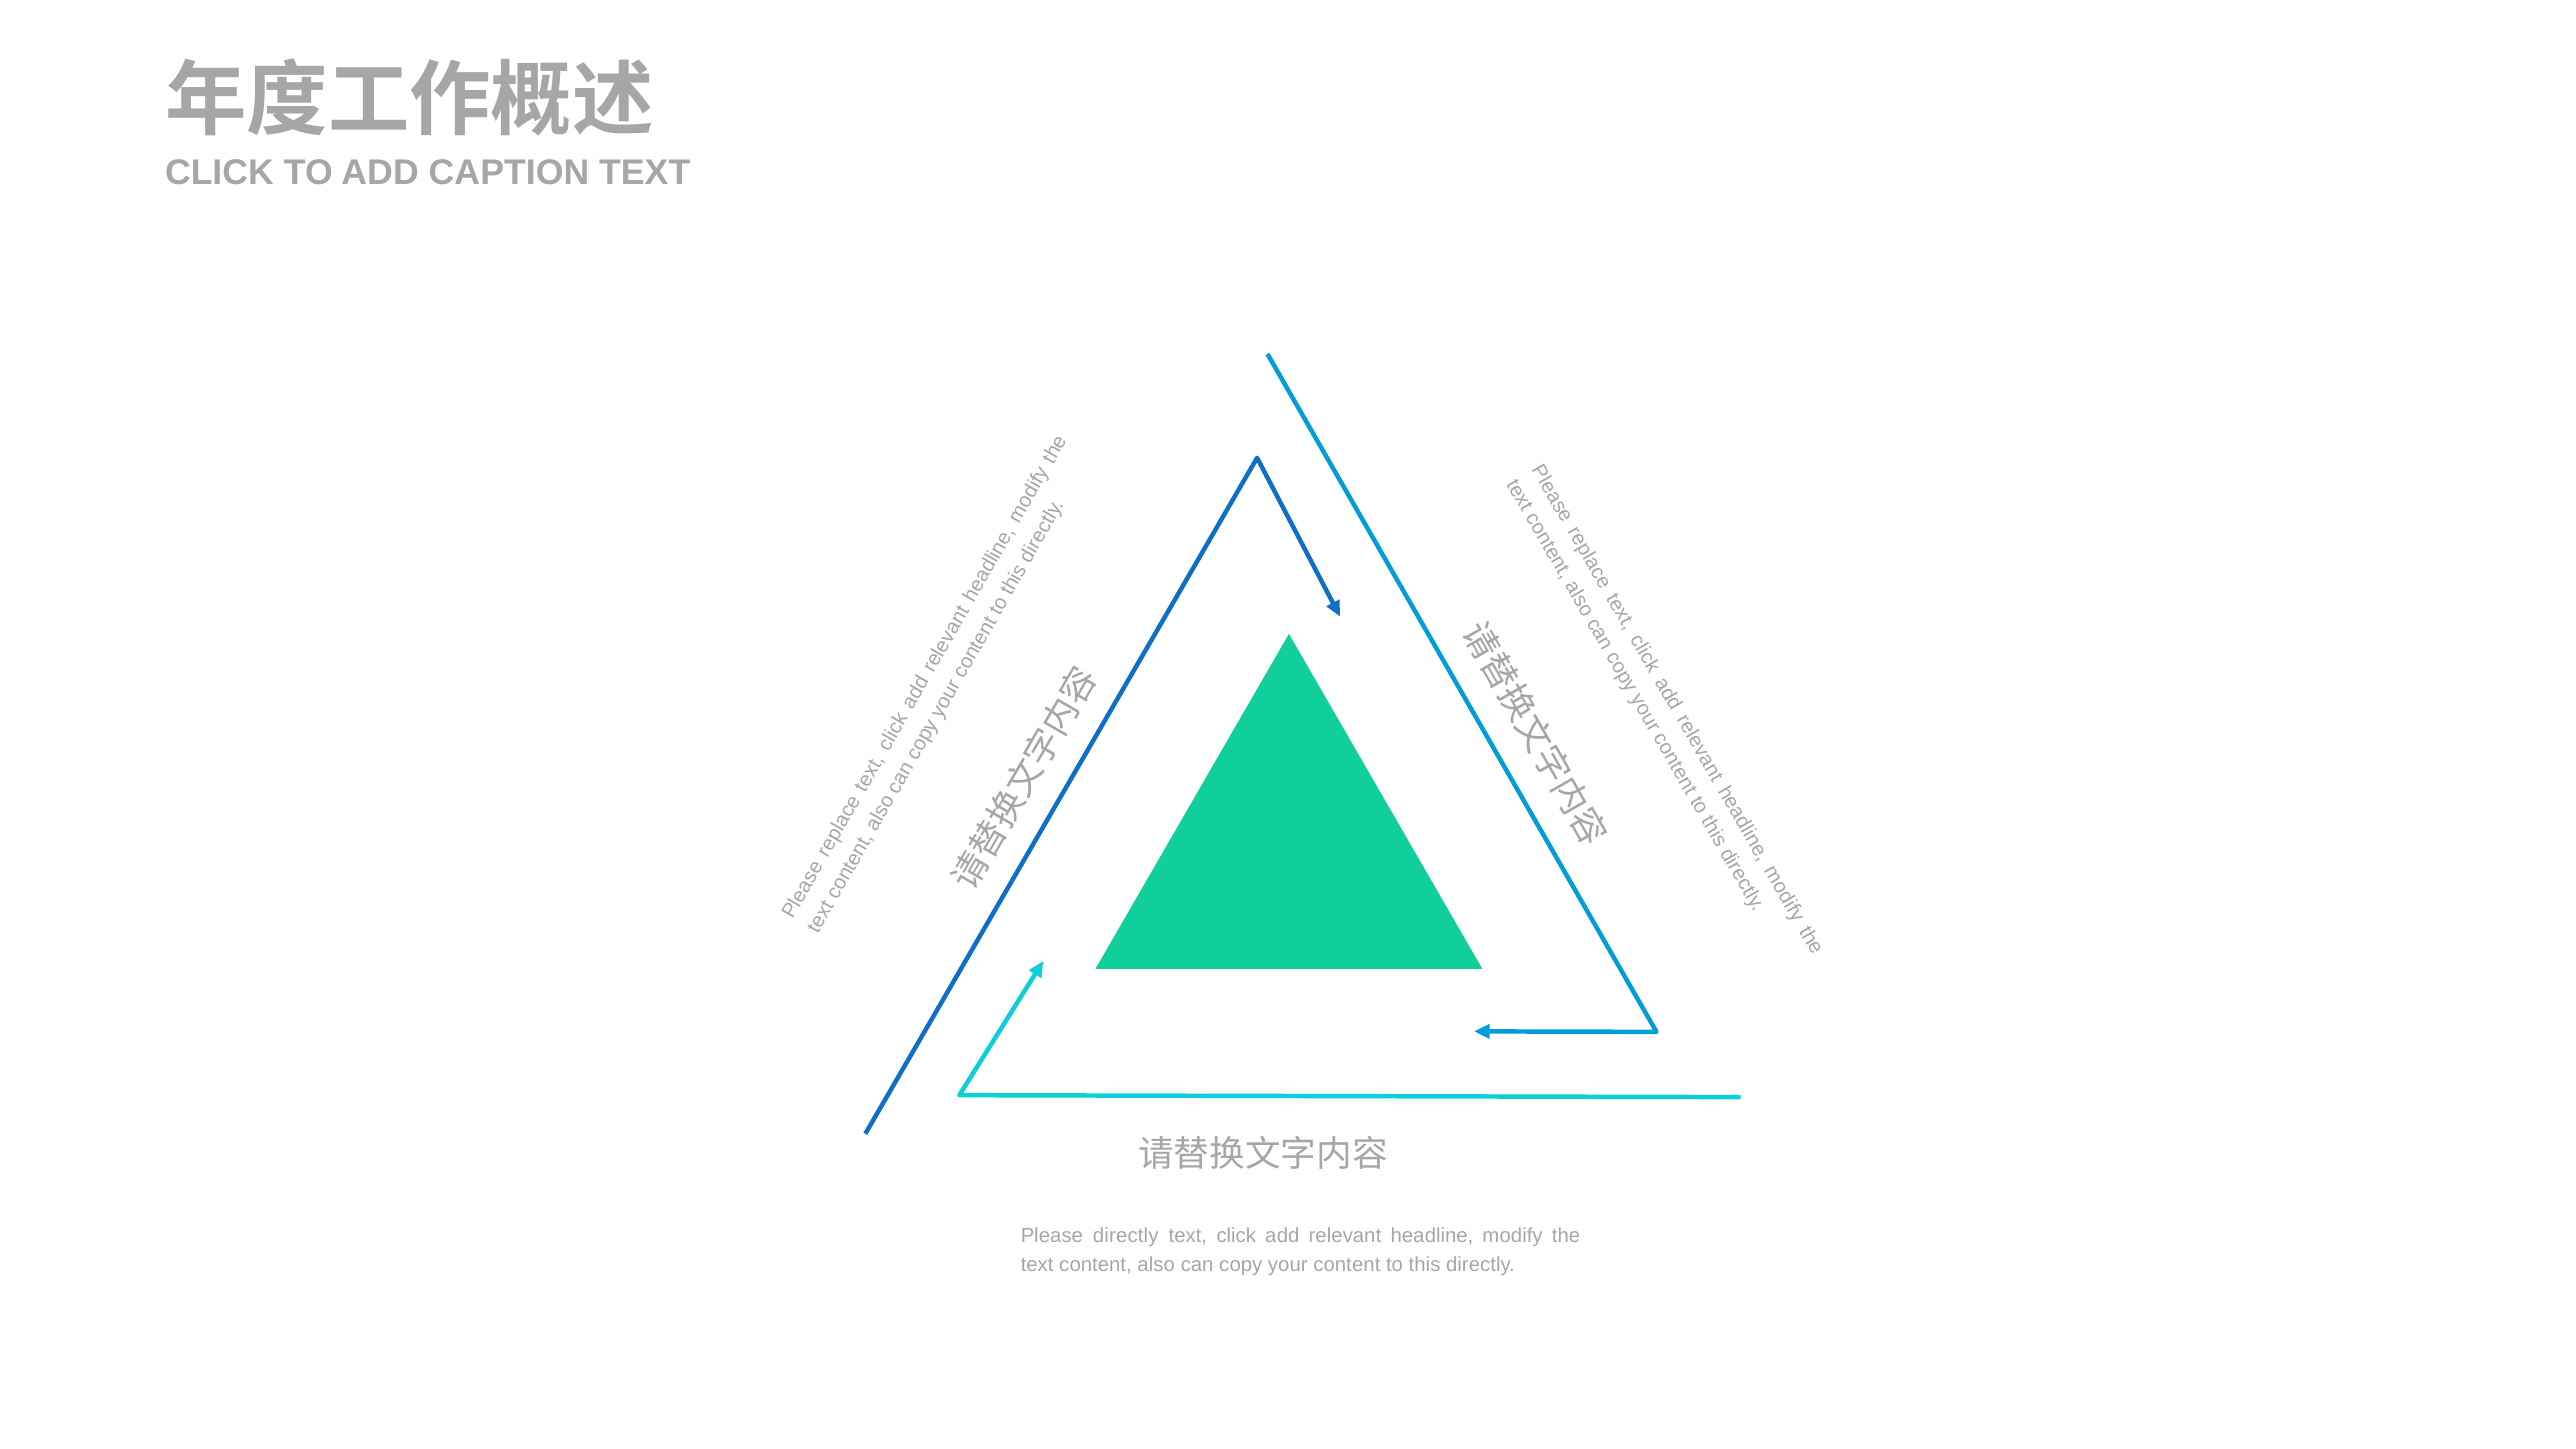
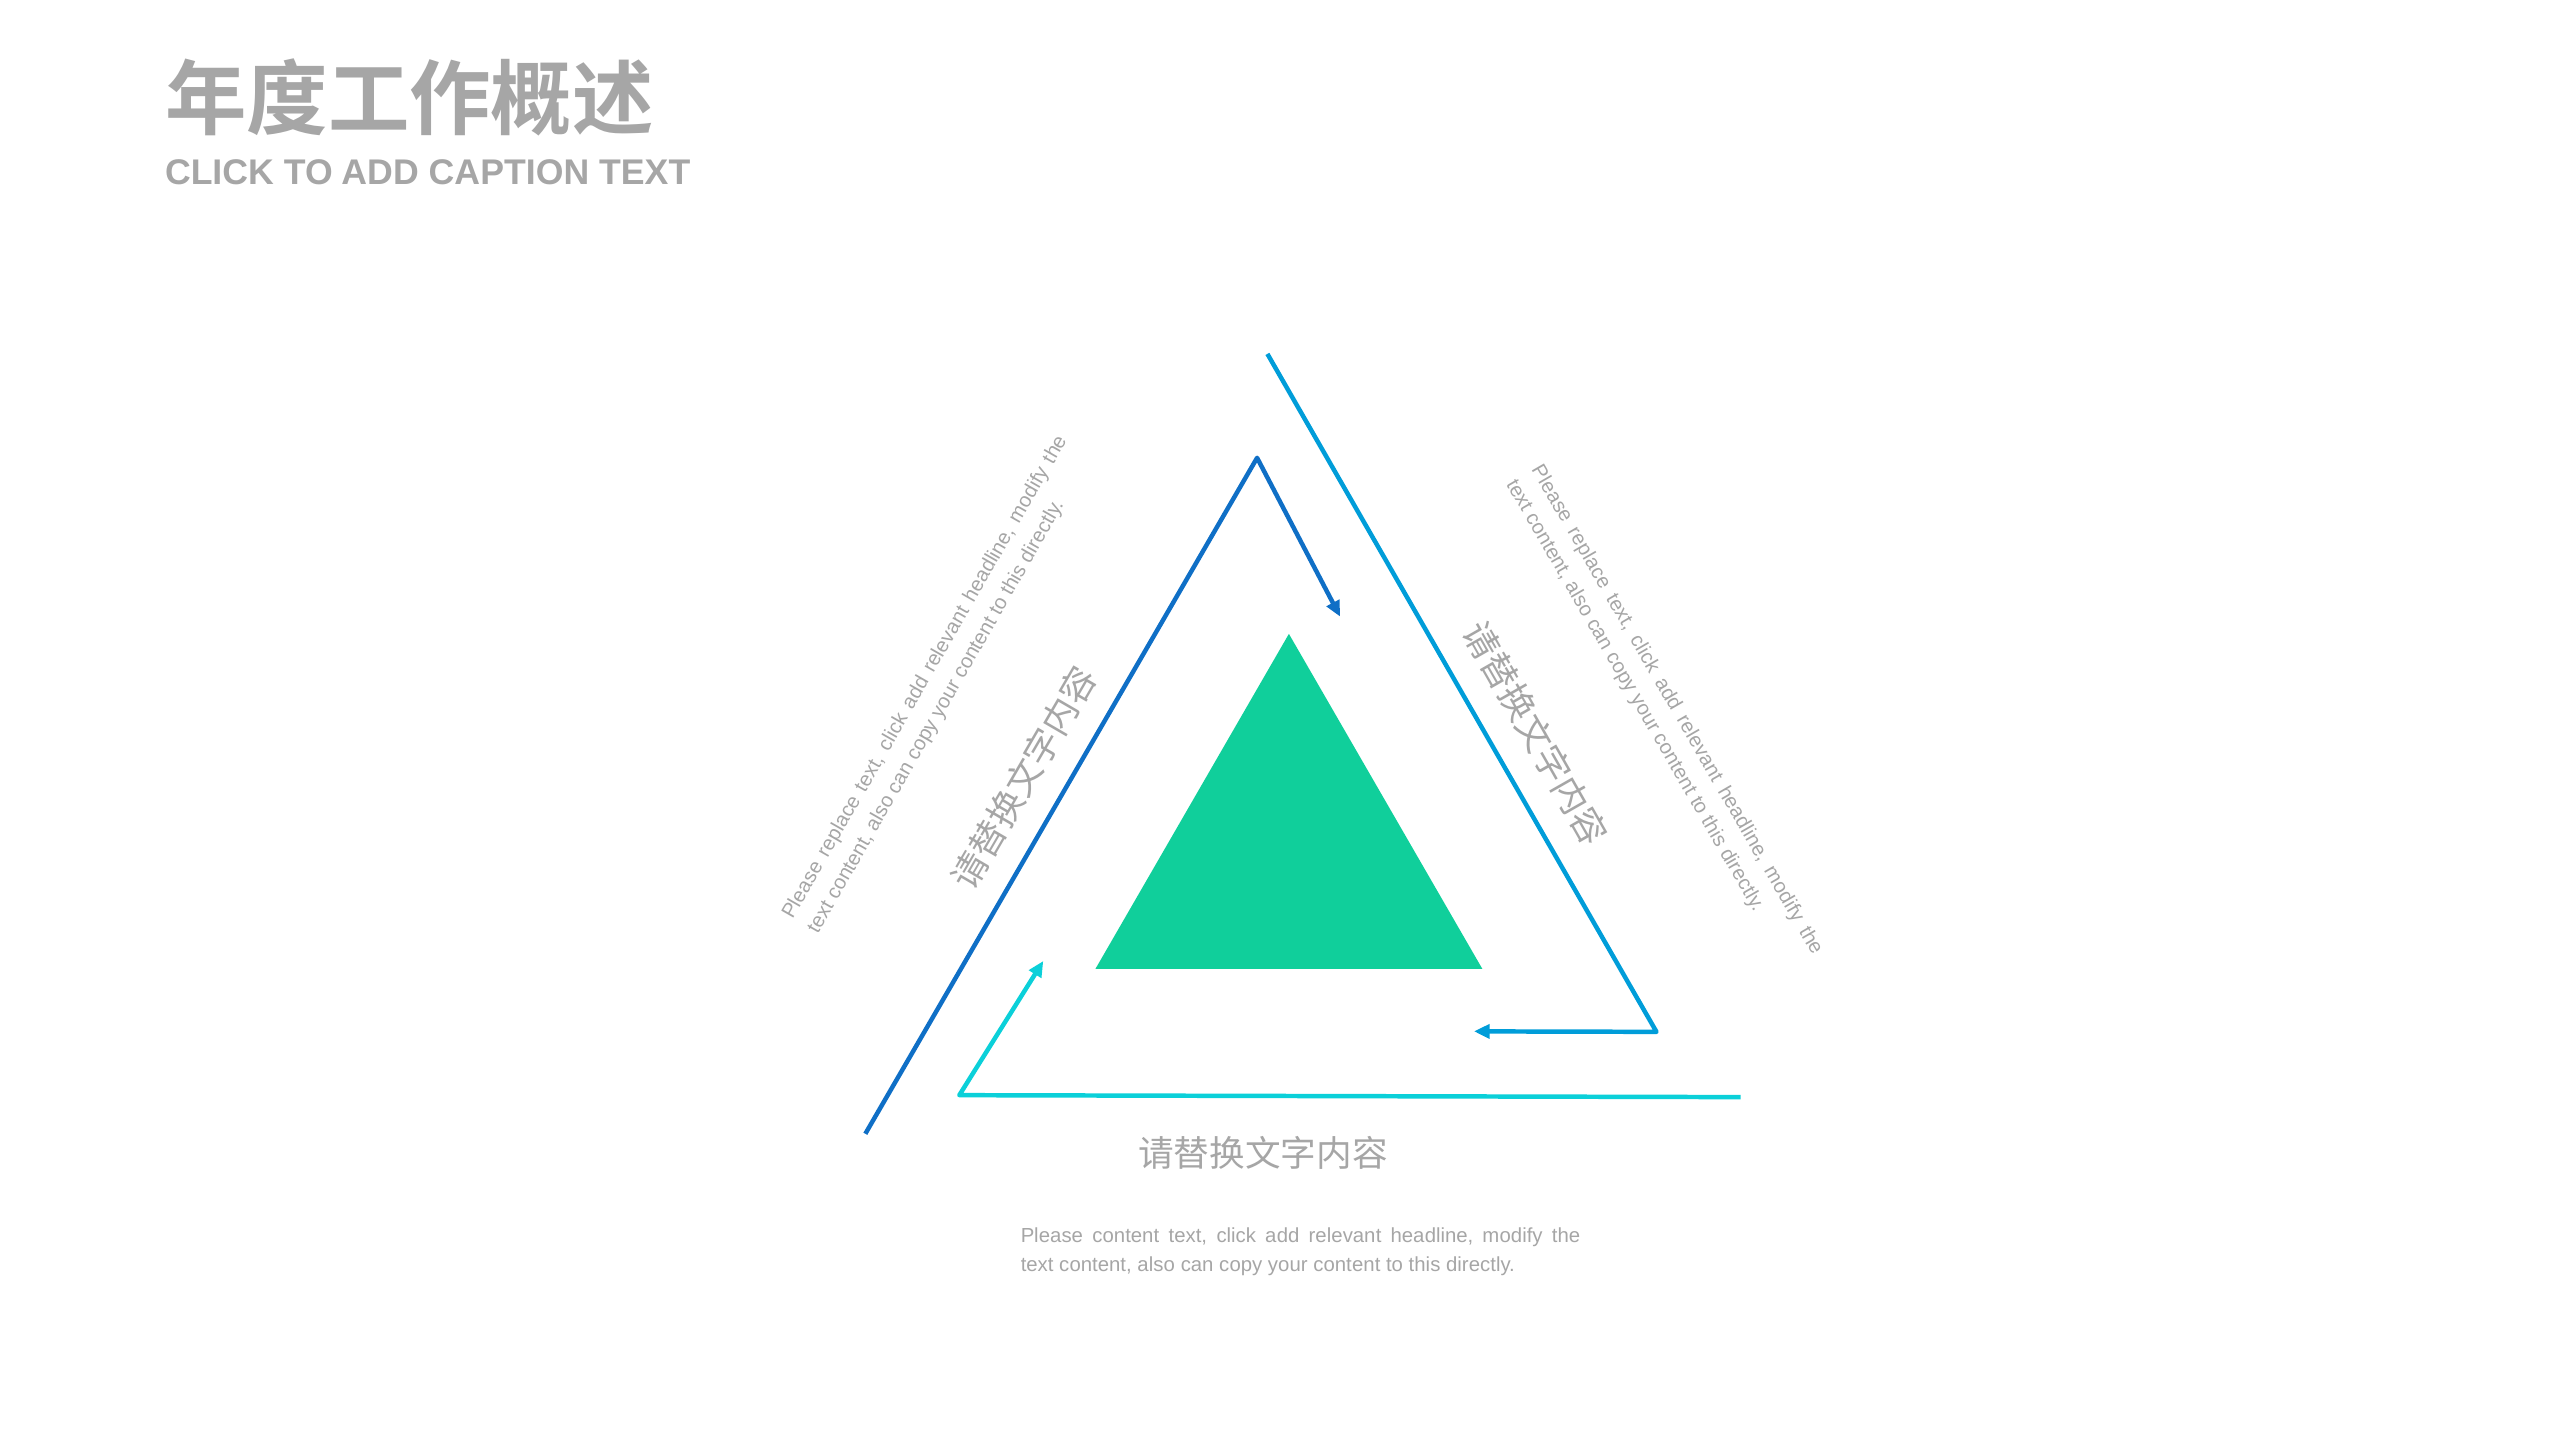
Please directly: directly -> content
